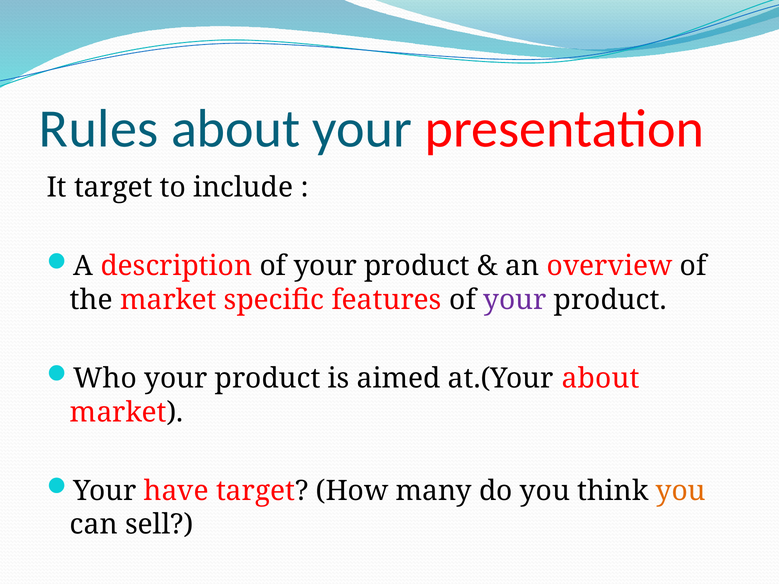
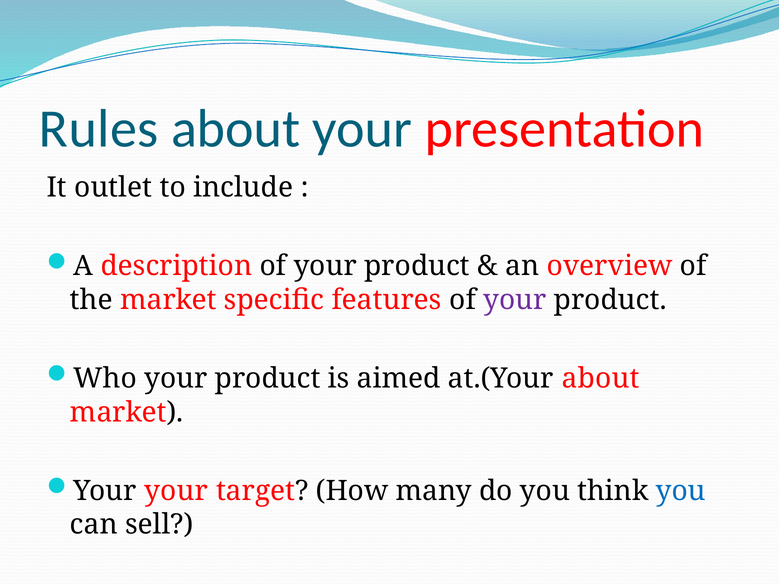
It target: target -> outlet
Your have: have -> your
you at (681, 491) colour: orange -> blue
